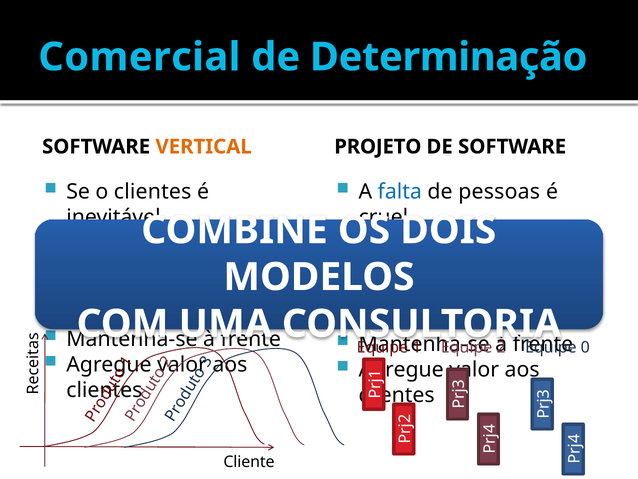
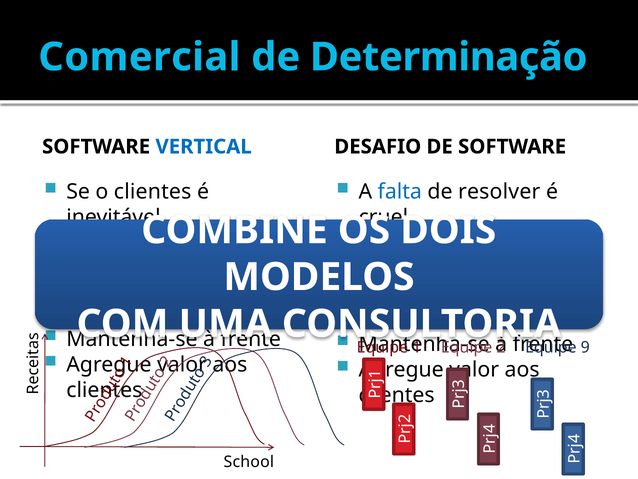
VERTICAL colour: orange -> blue
PROJETO at (378, 147): PROJETO -> DESAFIO
pessoas: pessoas -> resolver
0: 0 -> 9
Cliente: Cliente -> School
